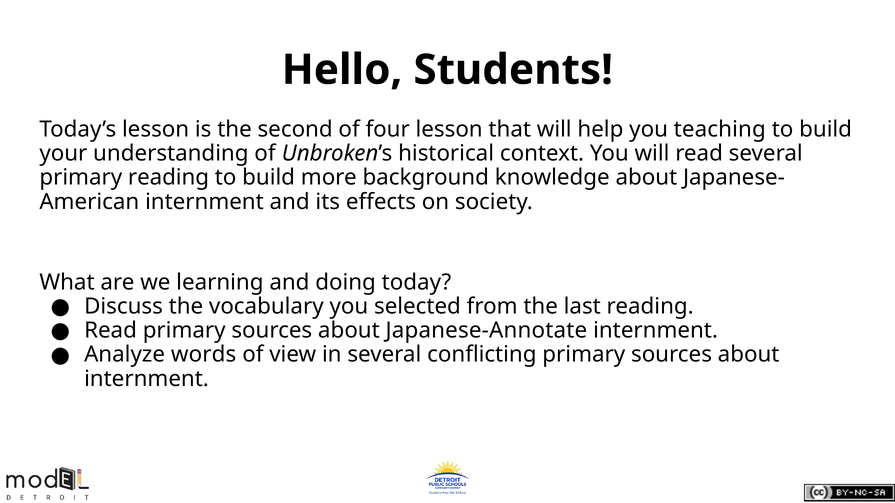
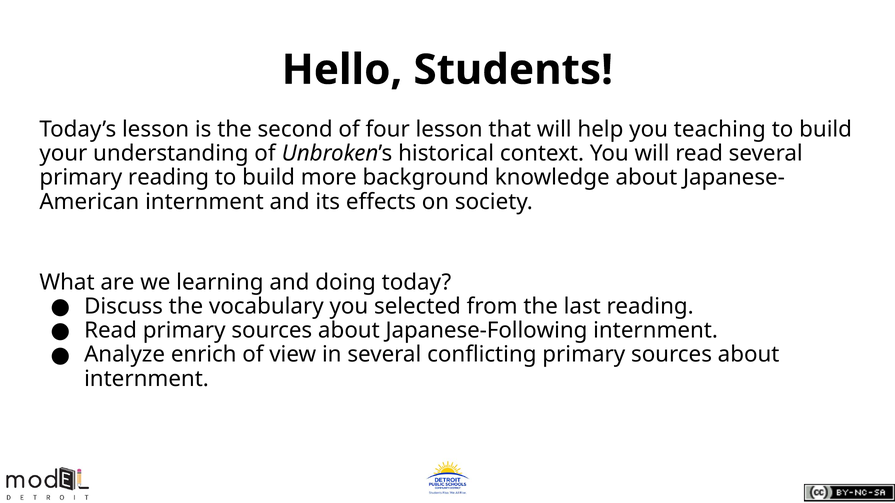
Japanese-Annotate: Japanese-Annotate -> Japanese-Following
words: words -> enrich
